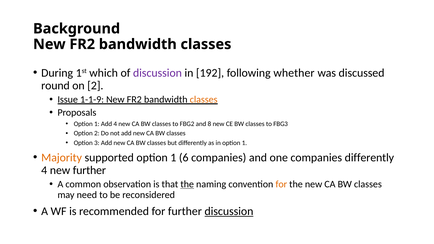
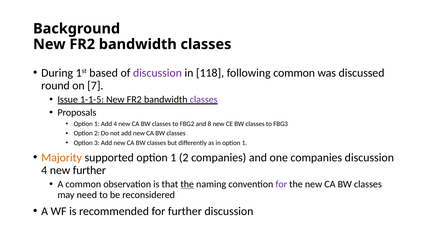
which: which -> based
192: 192 -> 118
following whether: whether -> common
on 2: 2 -> 7
1-1-9: 1-1-9 -> 1-1-5
classes at (204, 100) colour: orange -> purple
1 6: 6 -> 2
companies differently: differently -> discussion
for at (281, 184) colour: orange -> purple
discussion at (229, 211) underline: present -> none
